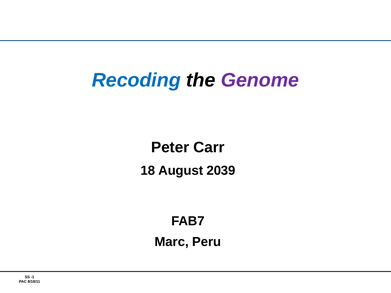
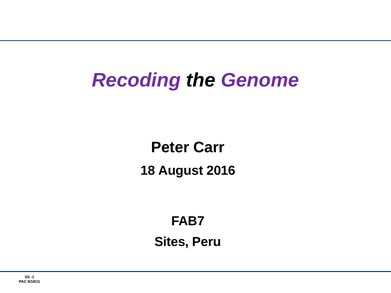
Recoding colour: blue -> purple
2039: 2039 -> 2016
Marc: Marc -> Sites
